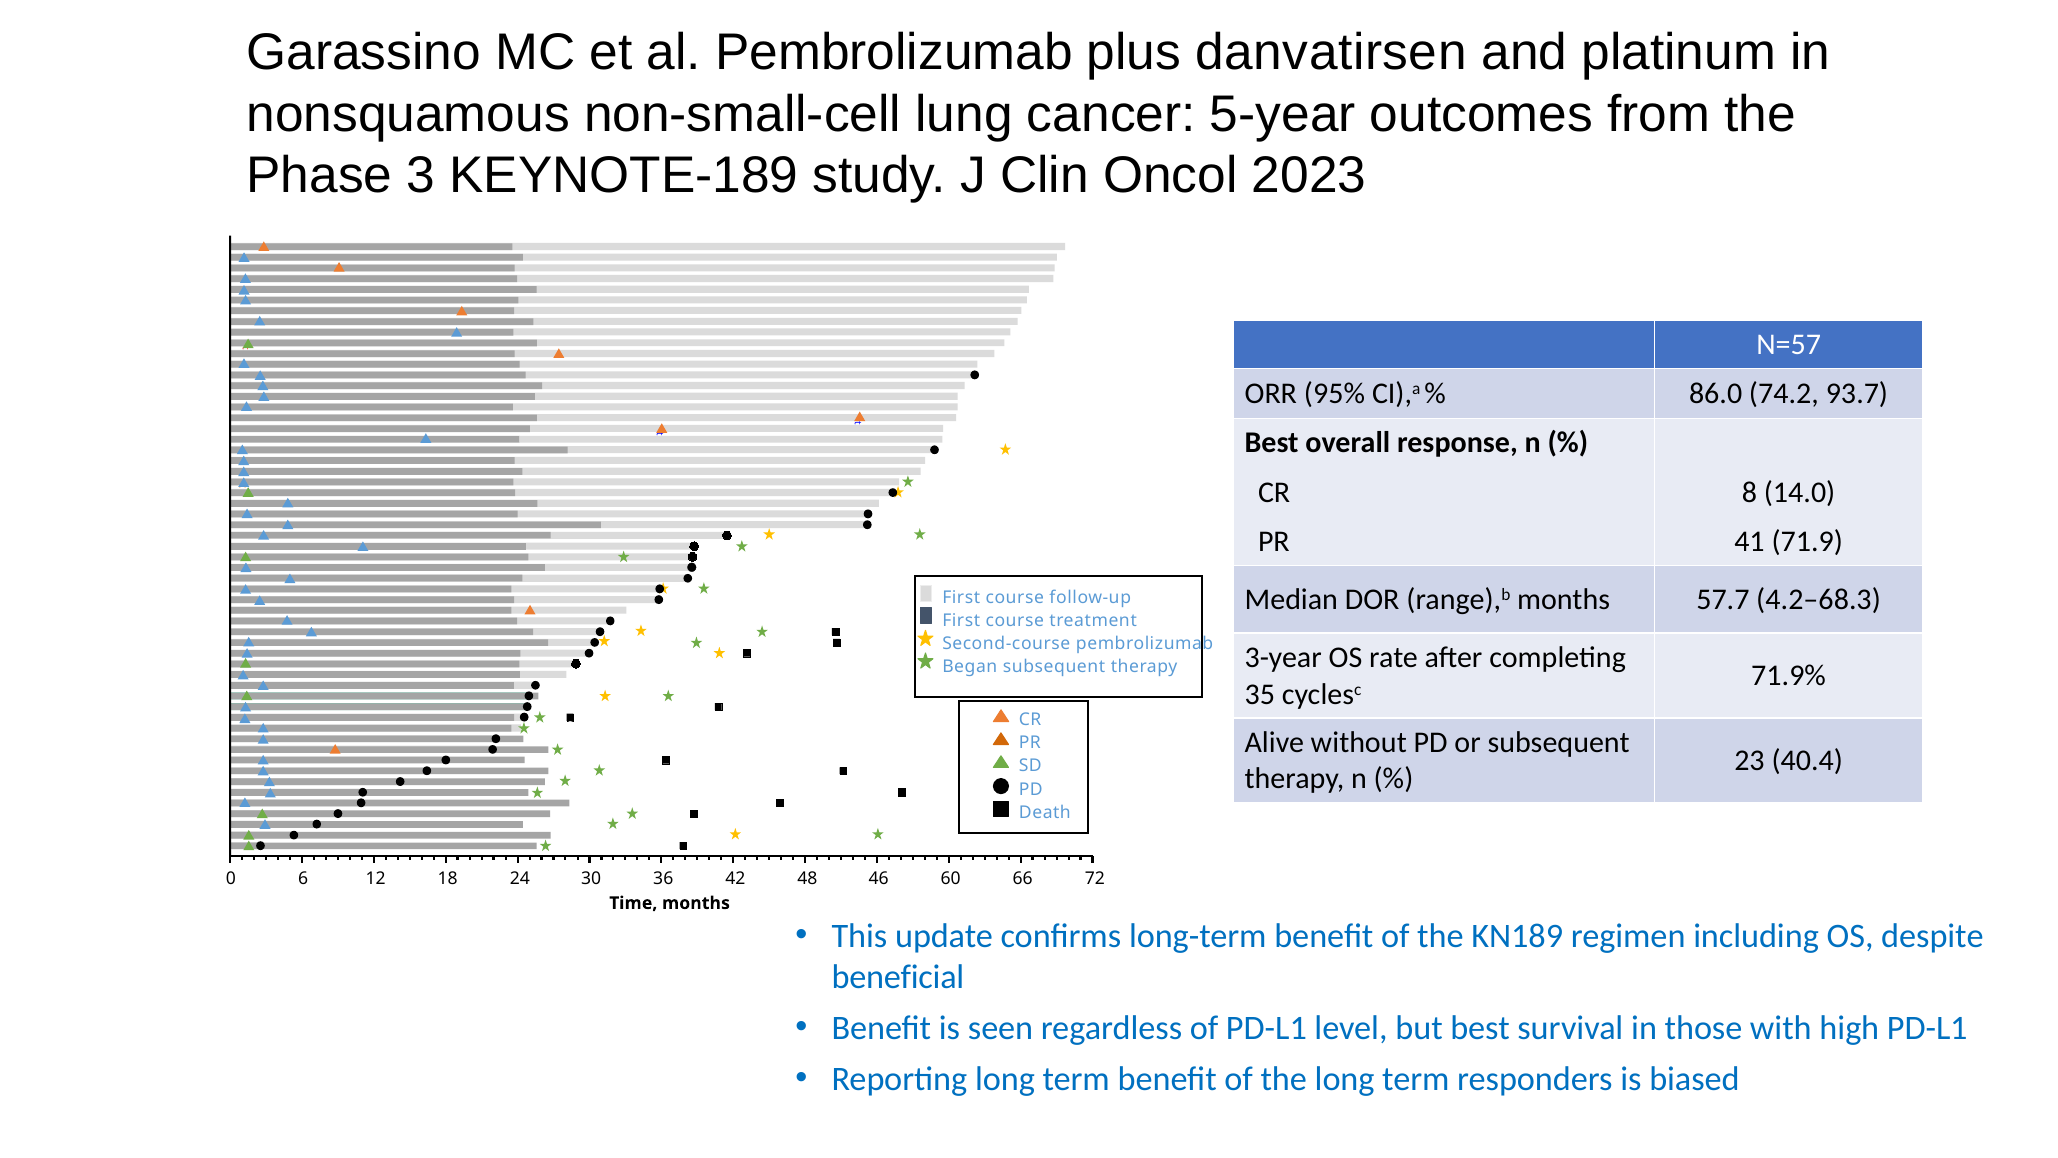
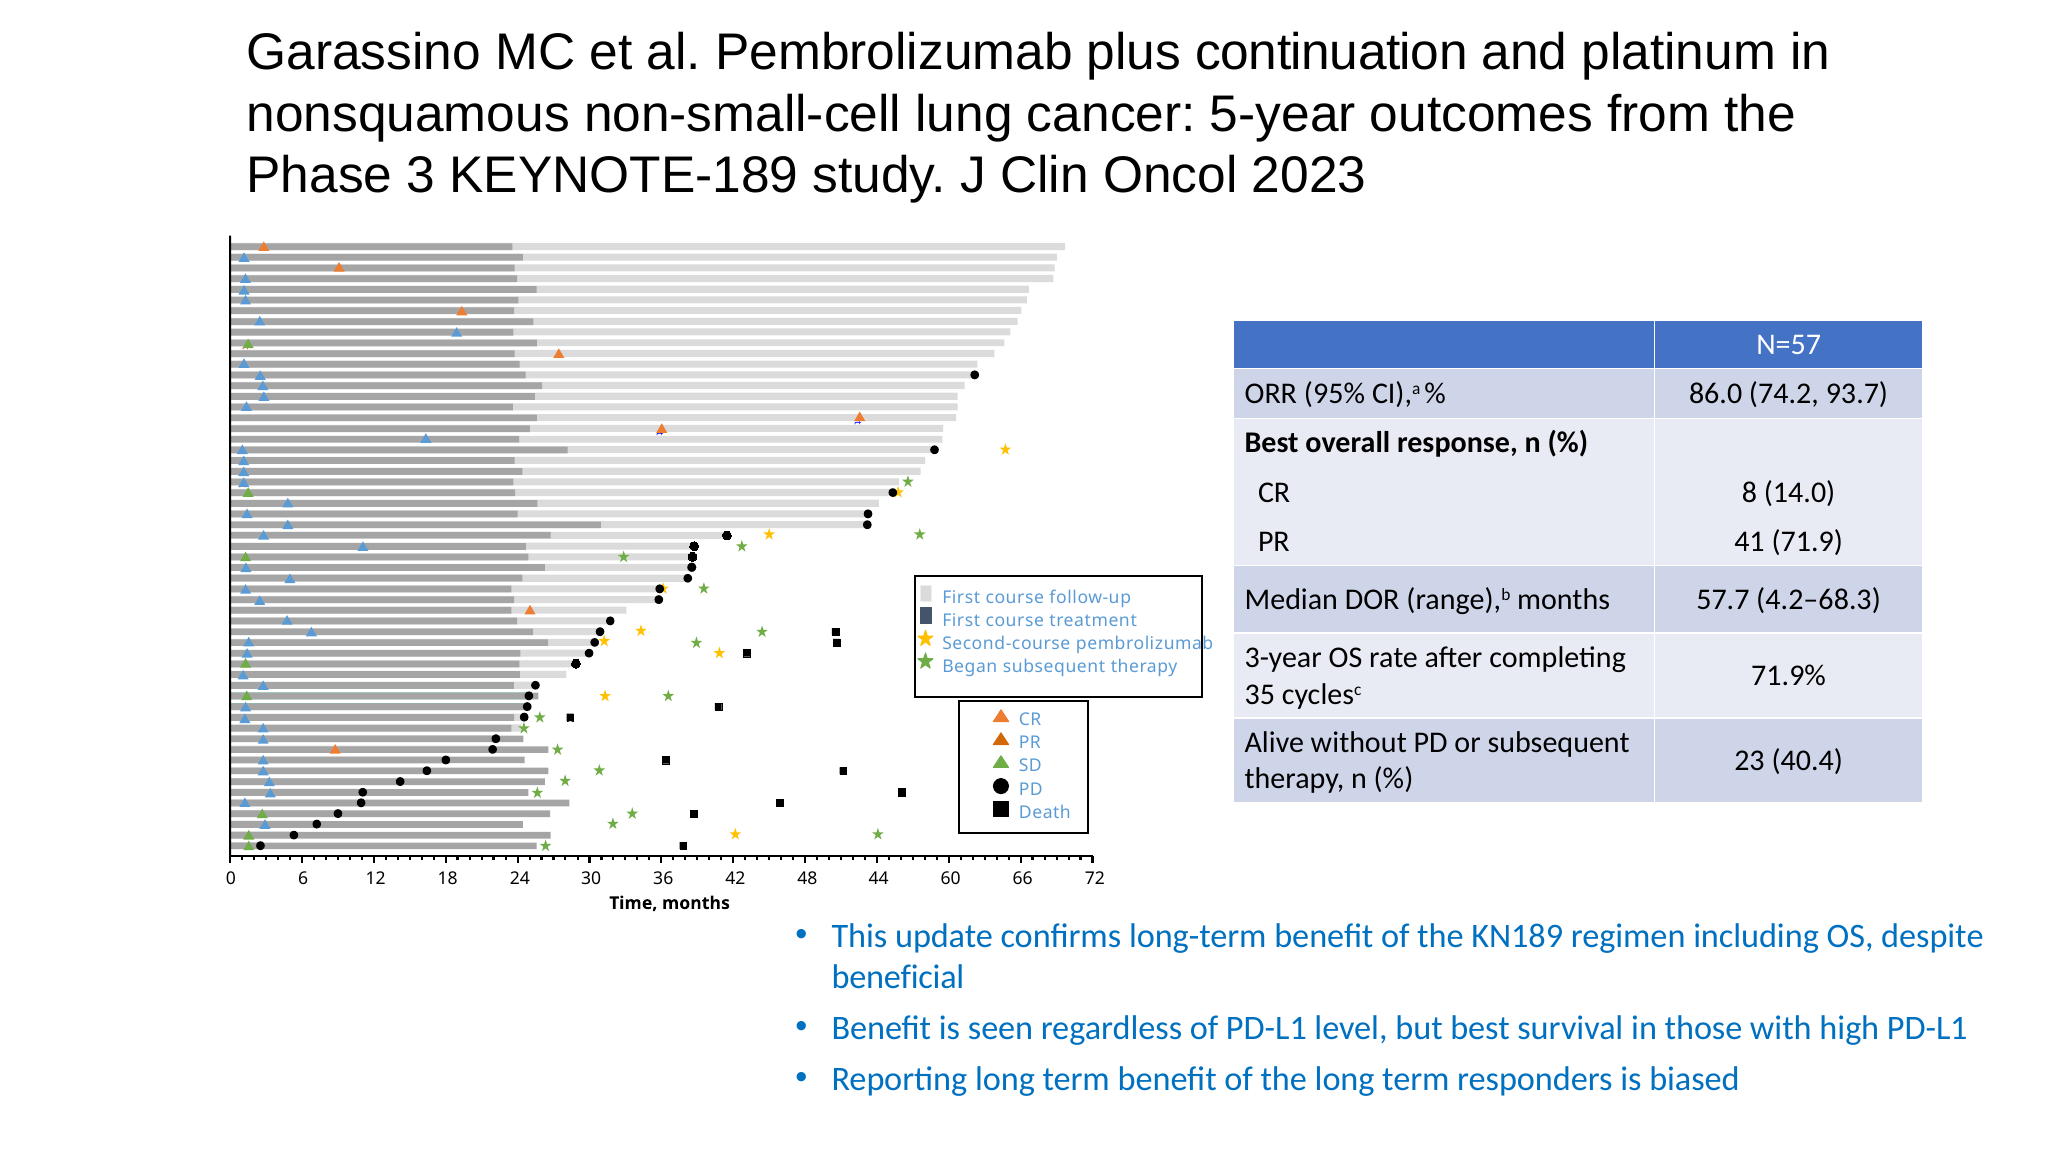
danvatirsen: danvatirsen -> continuation
46: 46 -> 44
